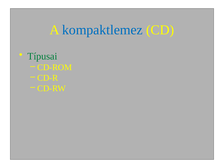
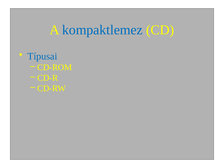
Típusai colour: green -> blue
